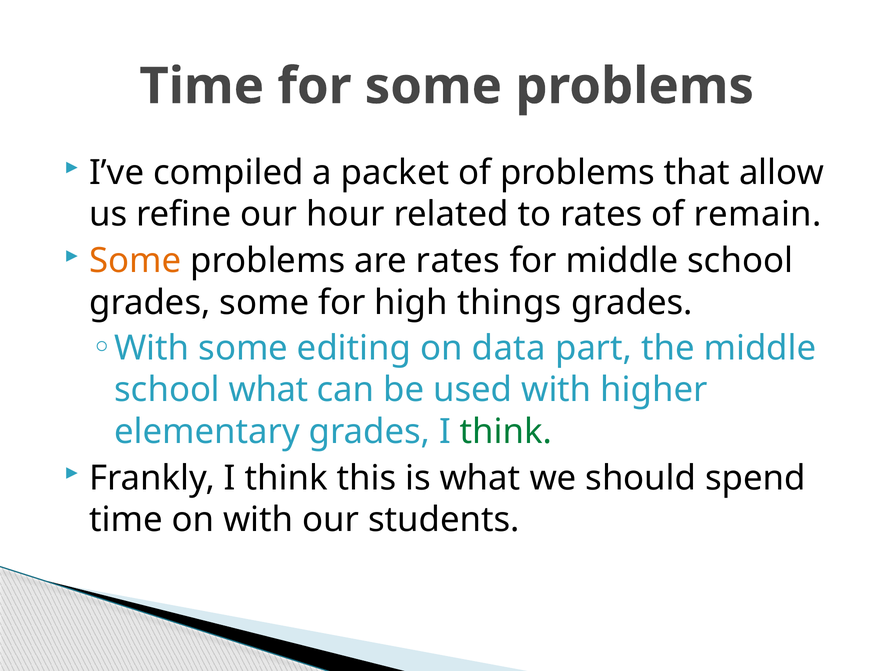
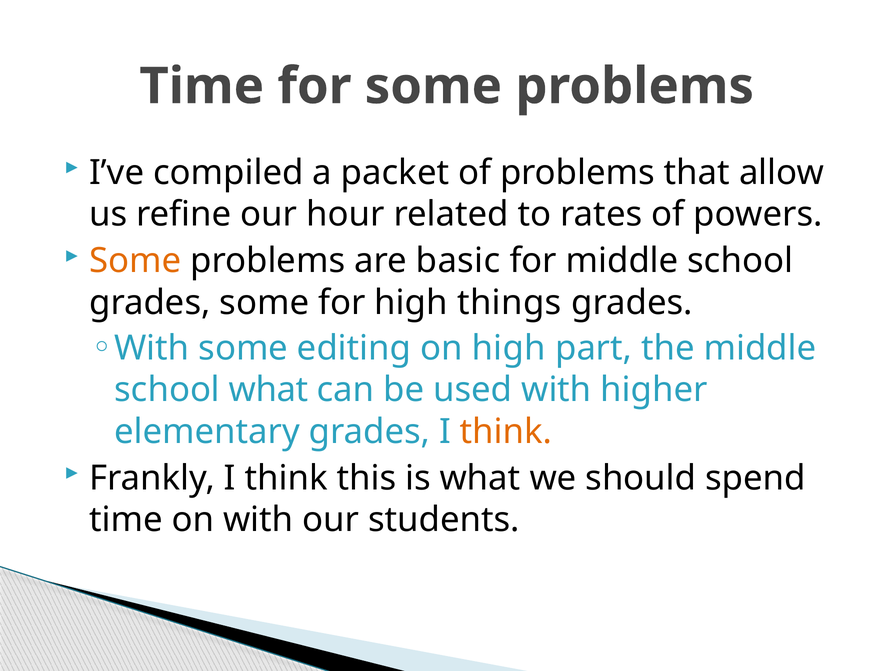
remain: remain -> powers
are rates: rates -> basic
on data: data -> high
think at (506, 431) colour: green -> orange
